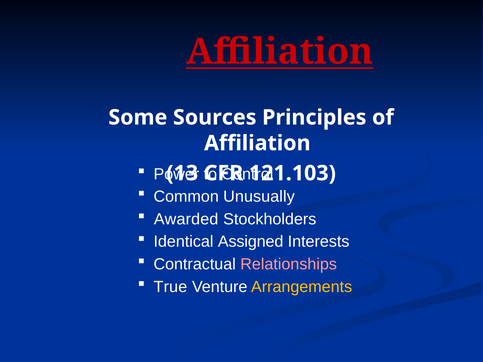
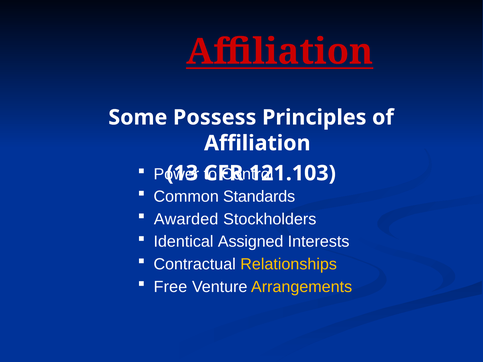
Sources: Sources -> Possess
Unusually: Unusually -> Standards
Relationships colour: pink -> yellow
True: True -> Free
